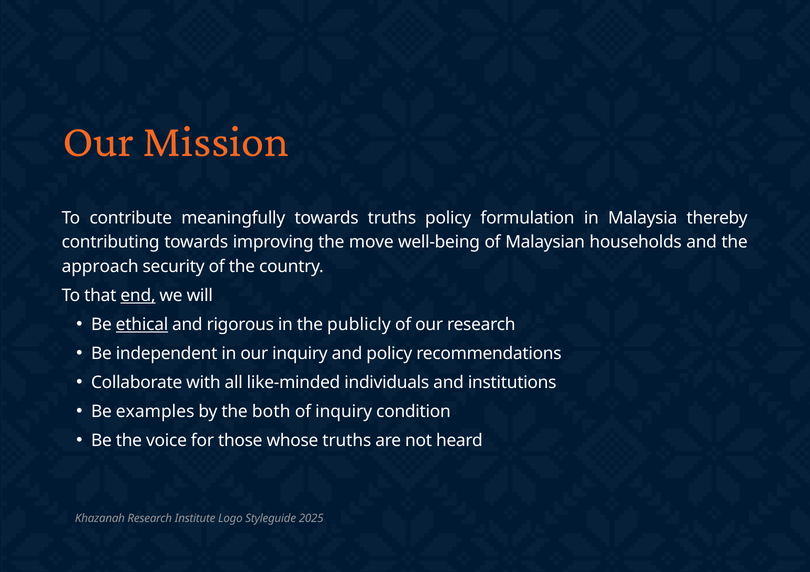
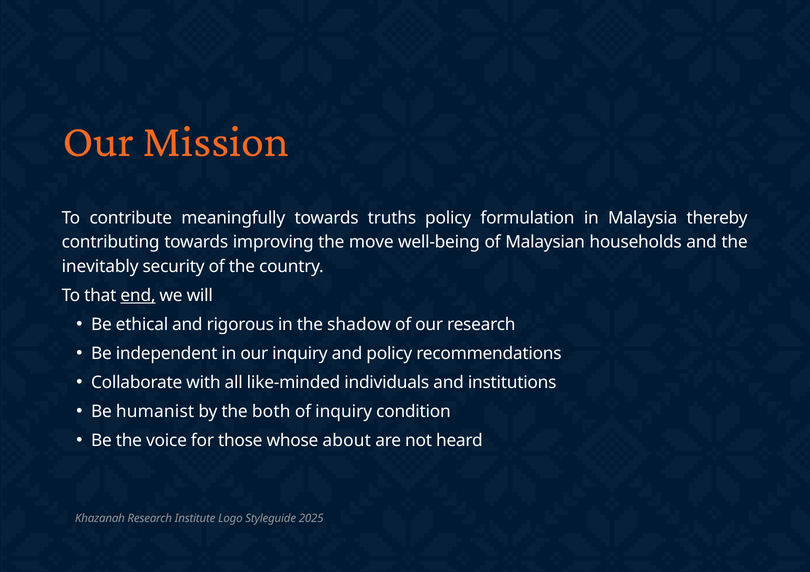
approach: approach -> inevitably
ethical underline: present -> none
publicly: publicly -> shadow
examples: examples -> humanist
whose truths: truths -> about
